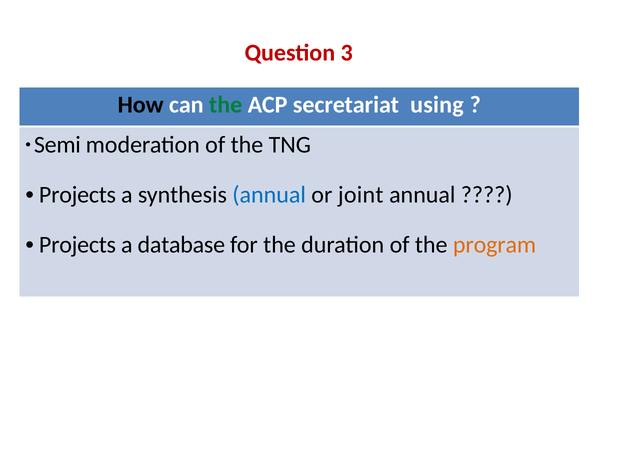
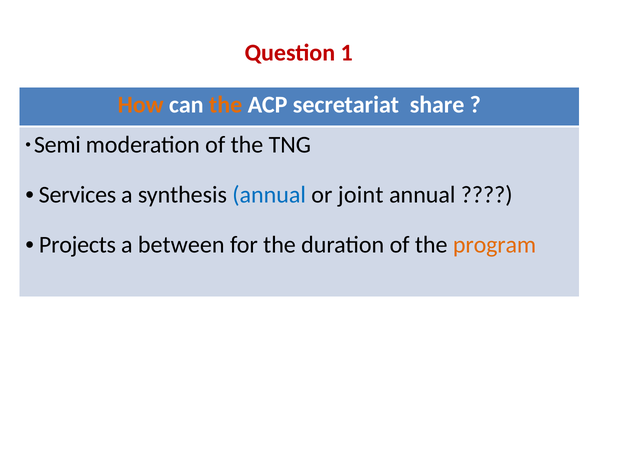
3: 3 -> 1
How colour: black -> orange
the at (226, 105) colour: green -> orange
using: using -> share
Projects at (77, 194): Projects -> Services
database: database -> between
